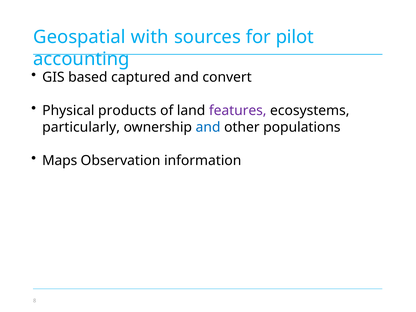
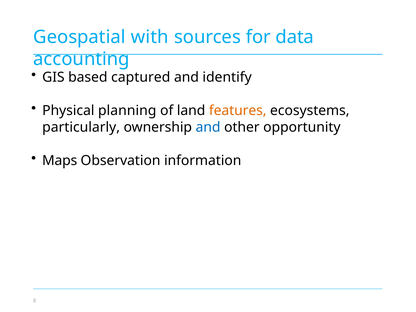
pilot: pilot -> data
convert: convert -> identify
products: products -> planning
features colour: purple -> orange
populations: populations -> opportunity
